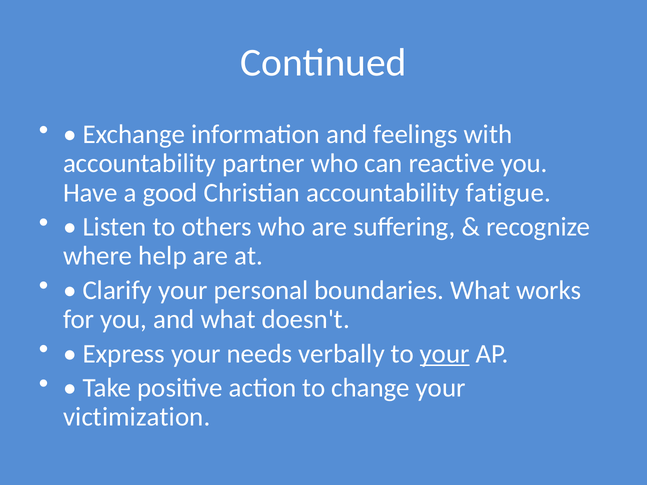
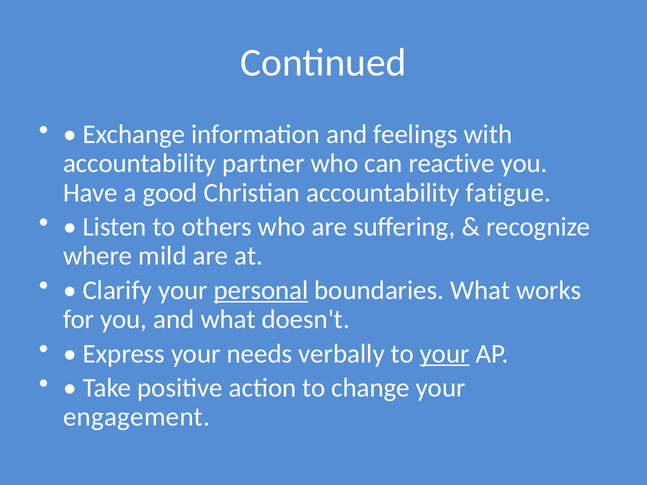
help: help -> mild
personal underline: none -> present
victimization: victimization -> engagement
